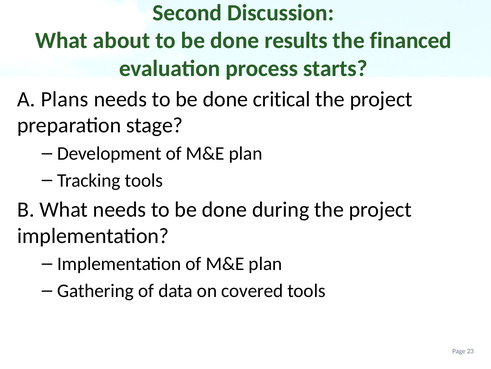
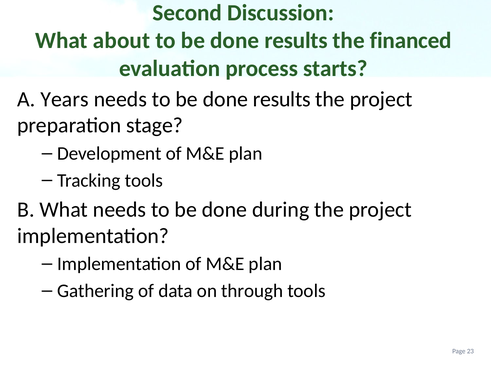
Plans: Plans -> Years
critical at (282, 99): critical -> results
covered: covered -> through
